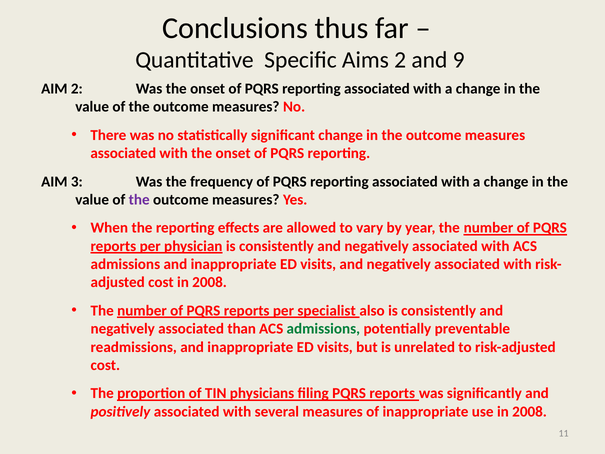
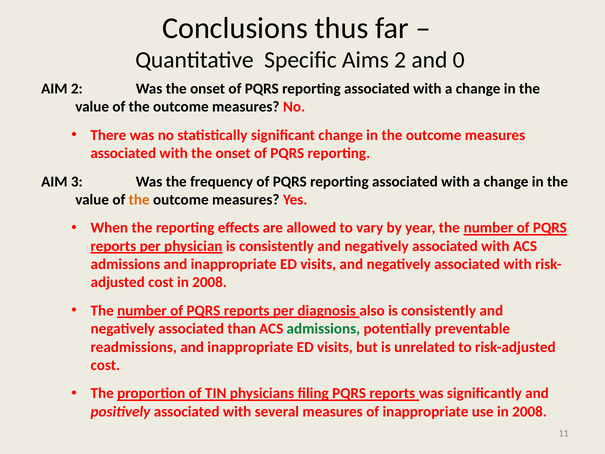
9: 9 -> 0
the at (139, 200) colour: purple -> orange
specialist: specialist -> diagnosis
